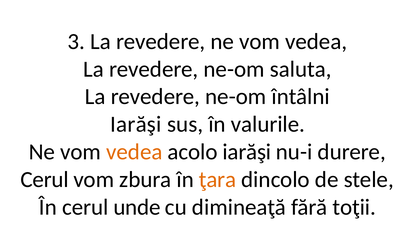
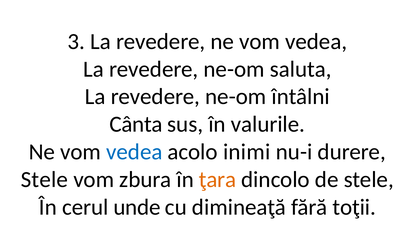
Iarăşi at (136, 125): Iarăşi -> Cânta
vedea at (134, 152) colour: orange -> blue
acolo iarăşi: iarăşi -> inimi
Cerul at (45, 180): Cerul -> Stele
